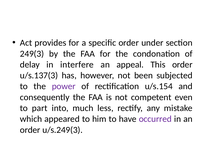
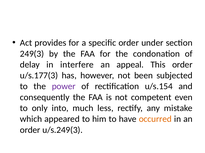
u/s.137(3: u/s.137(3 -> u/s.177(3
part: part -> only
occurred colour: purple -> orange
